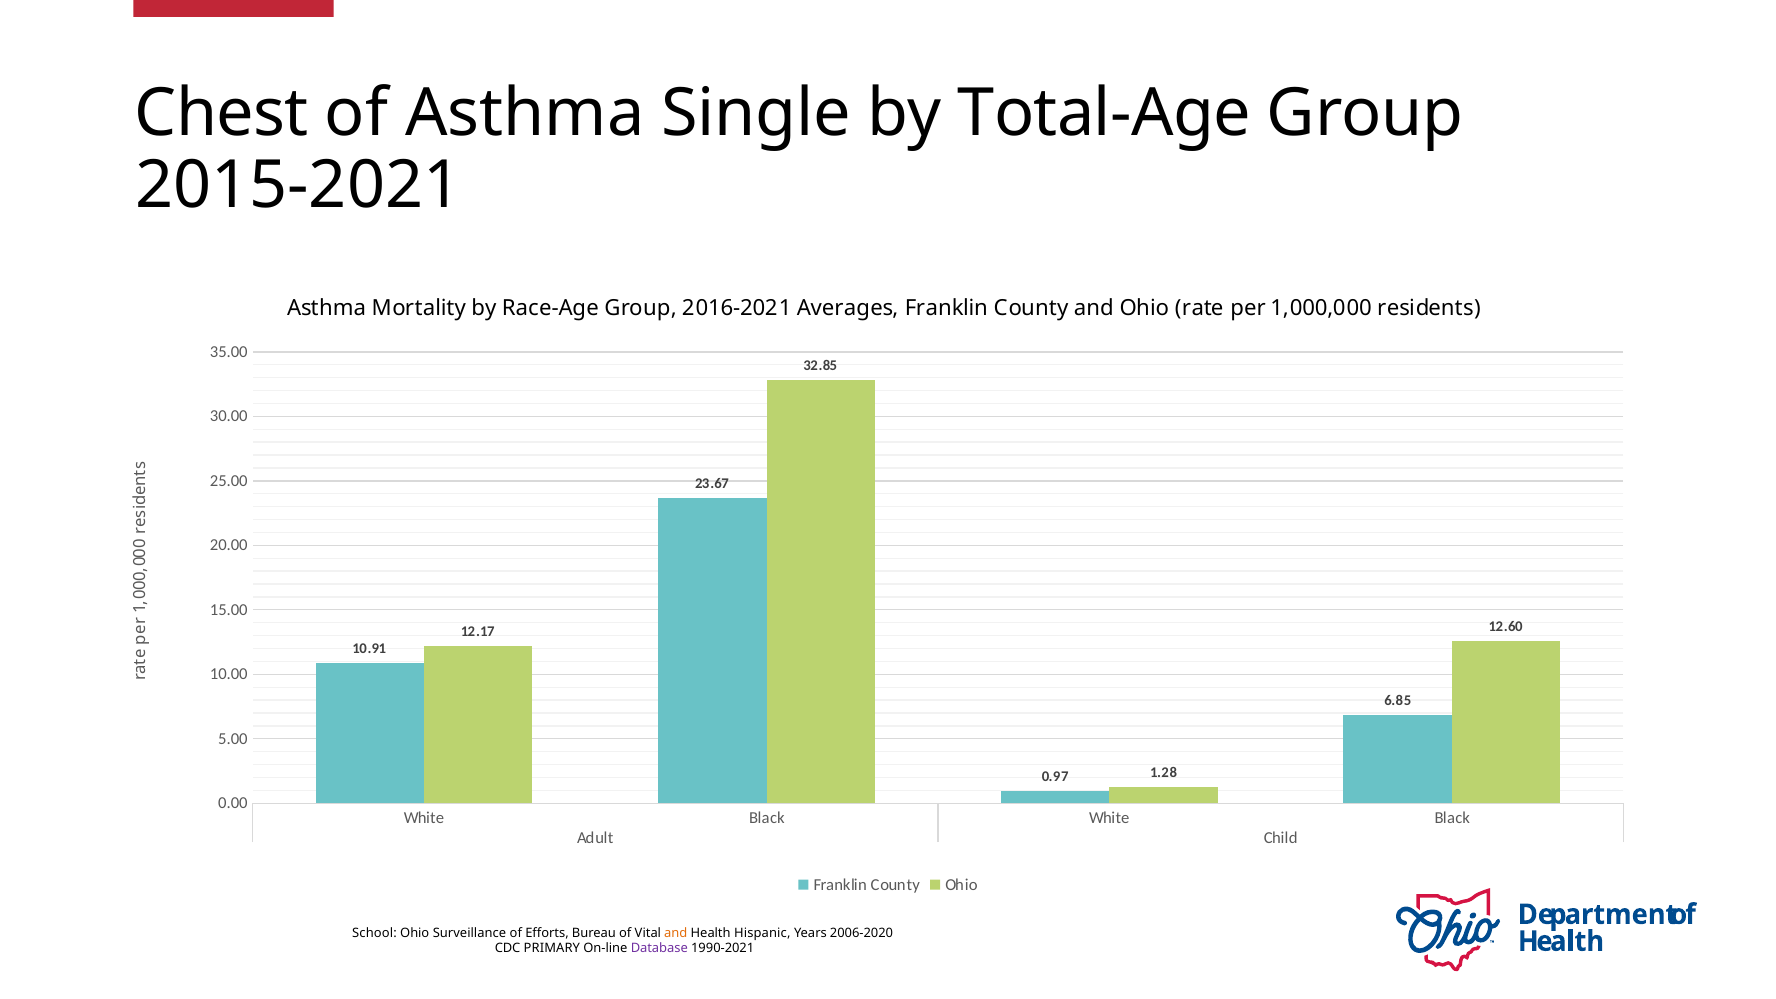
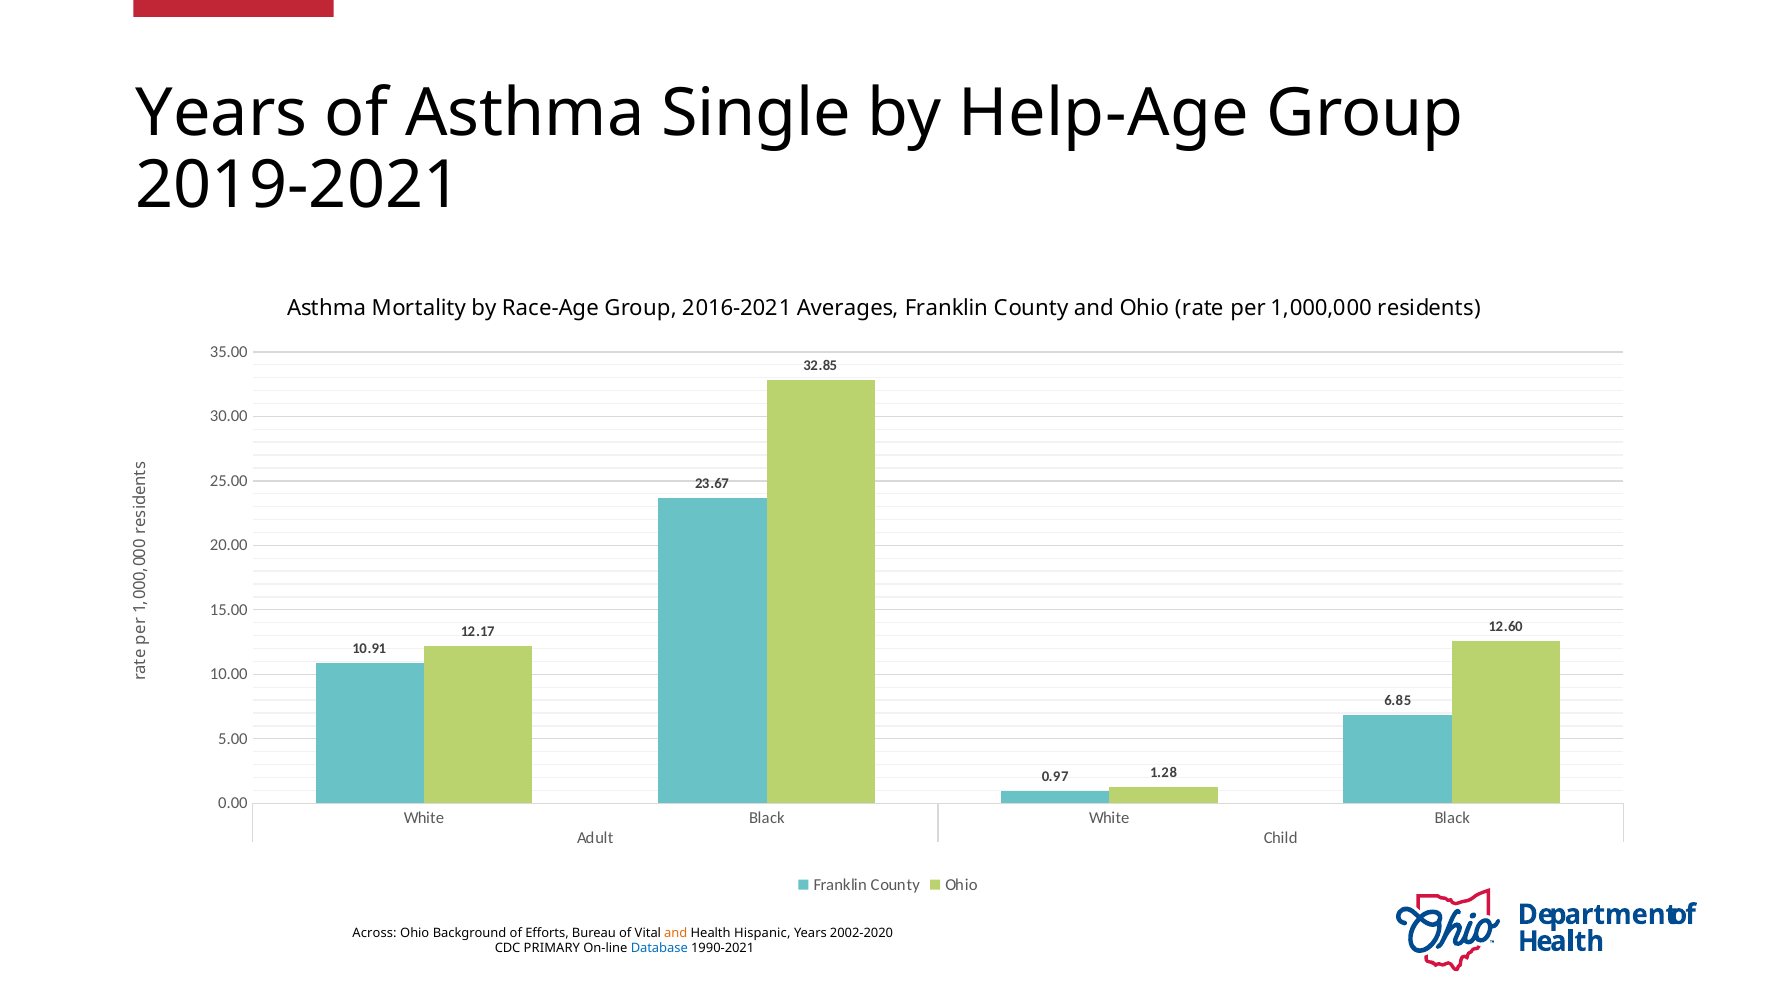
Chest at (222, 113): Chest -> Years
Total-Age: Total-Age -> Help-Age
2015-2021: 2015-2021 -> 2019-2021
School: School -> Across
Surveillance: Surveillance -> Background
2006-2020: 2006-2020 -> 2002-2020
Database colour: purple -> blue
